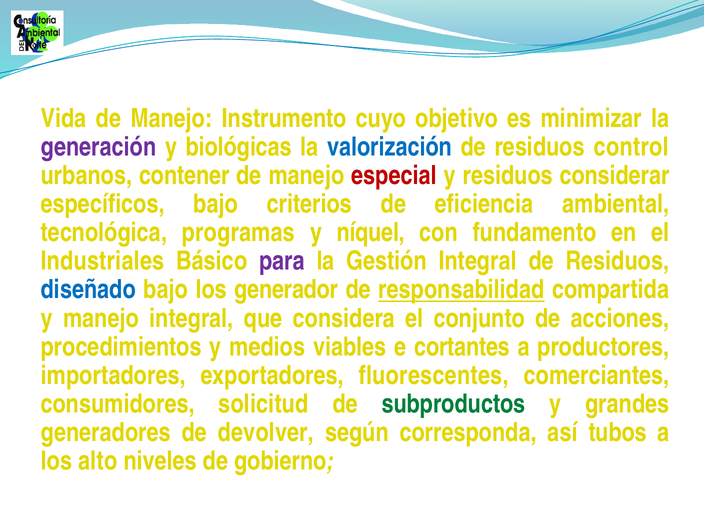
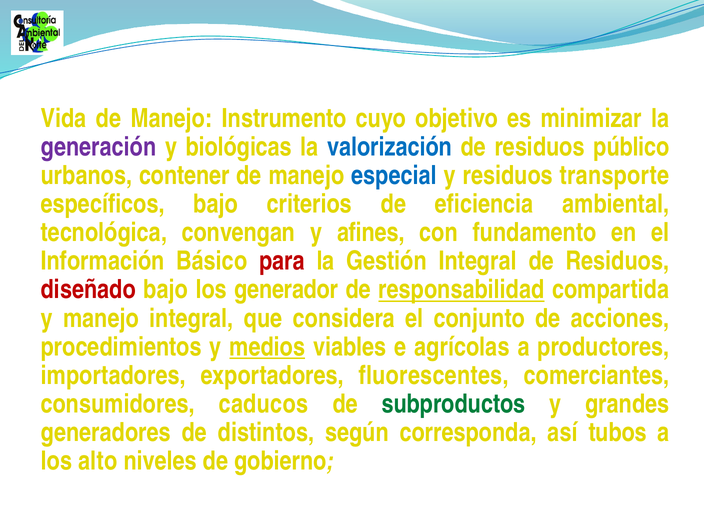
control: control -> público
especial colour: red -> blue
considerar: considerar -> transporte
programas: programas -> convengan
níquel: níquel -> afines
Industriales: Industriales -> Información
para colour: purple -> red
diseñado colour: blue -> red
medios underline: none -> present
cortantes: cortantes -> agrícolas
solicitud: solicitud -> caducos
devolver: devolver -> distintos
